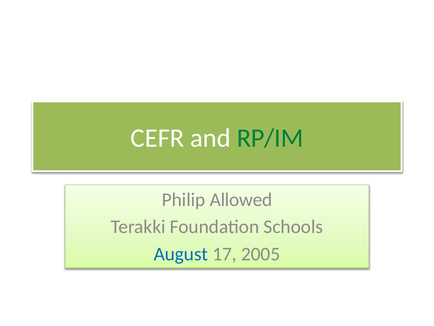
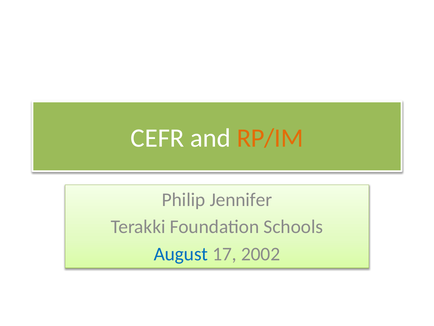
RP/IM colour: green -> orange
Allowed: Allowed -> Jennifer
2005: 2005 -> 2002
